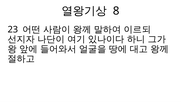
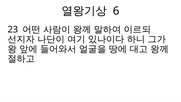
8: 8 -> 6
